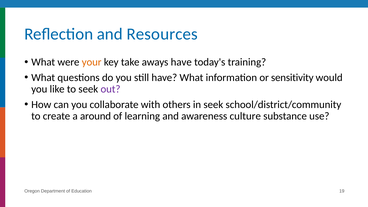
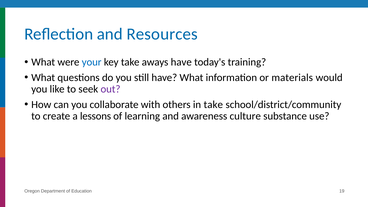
your colour: orange -> blue
sensitivity: sensitivity -> materials
in seek: seek -> take
around: around -> lessons
